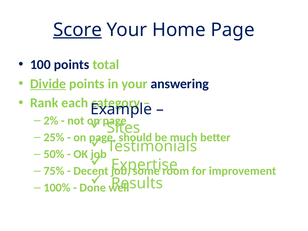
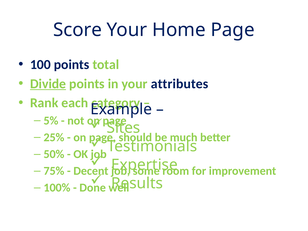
Score underline: present -> none
answering: answering -> attributes
2%: 2% -> 5%
